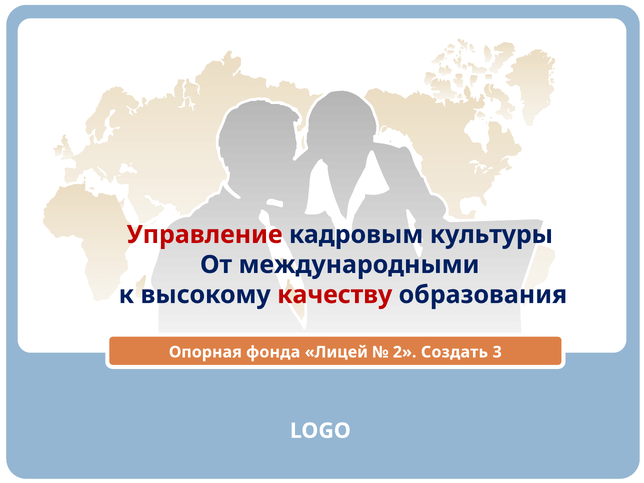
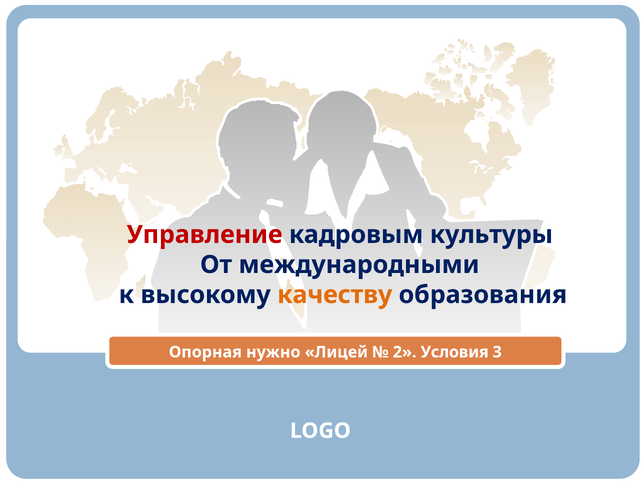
качеству colour: red -> orange
фонда: фонда -> нужно
Создать: Создать -> Условия
